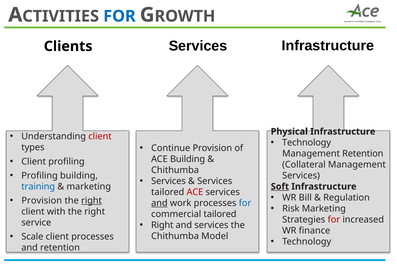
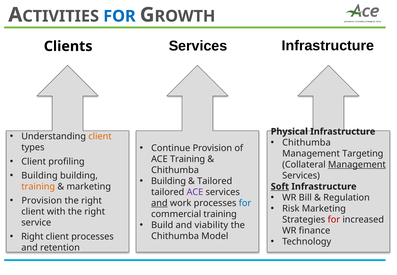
client at (100, 136) colour: red -> orange
Technology at (307, 142): Technology -> Chithumba
Management Retention: Retention -> Targeting
ACE Building: Building -> Training
Management at (357, 164) underline: none -> present
Profiling at (40, 175): Profiling -> Building
Services at (168, 181): Services -> Building
Services at (215, 181): Services -> Tailored
training at (38, 186) colour: blue -> orange
ACE at (195, 192) colour: red -> purple
right at (92, 201) underline: present -> none
commercial tailored: tailored -> training
Right at (162, 225): Right -> Build
and services: services -> viability
Scale at (32, 237): Scale -> Right
